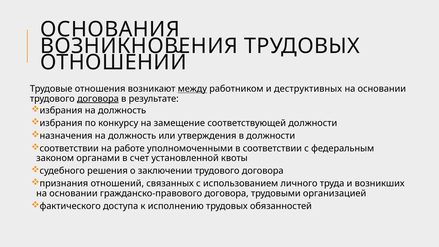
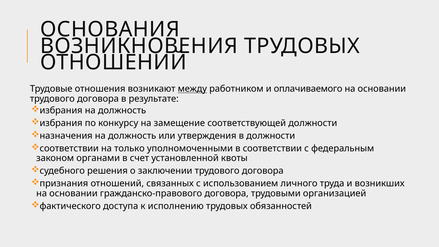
деструктивных: деструктивных -> оплачиваемого
договора at (98, 99) underline: present -> none
работе: работе -> только
